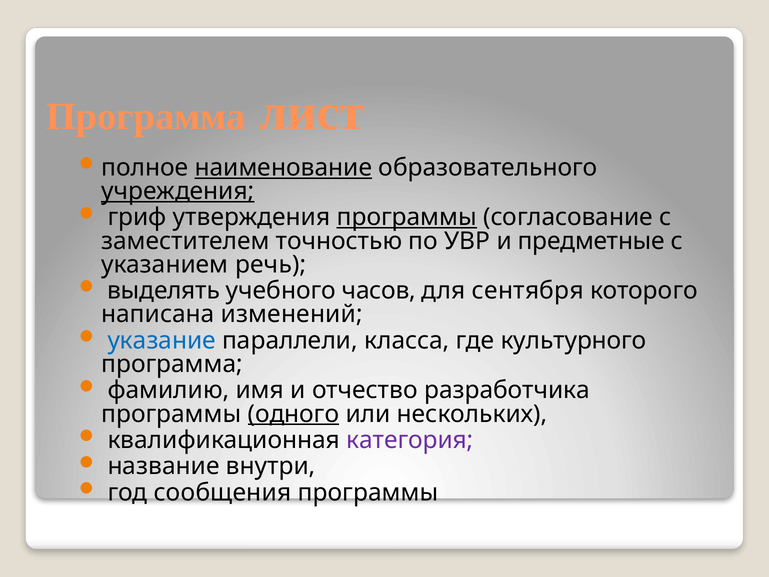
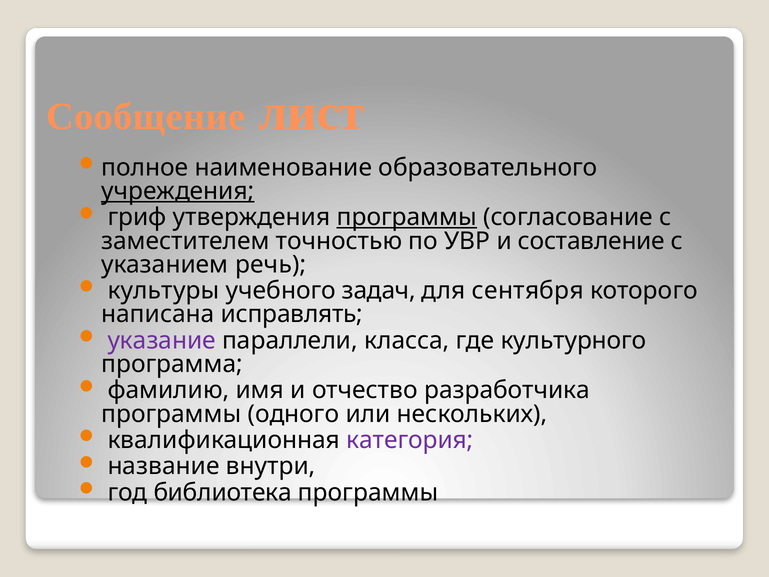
Программа at (146, 116): Программа -> Сообщение
наименование underline: present -> none
предметные: предметные -> составление
выделять: выделять -> культуры
часов: часов -> задач
изменений: изменений -> исправлять
указание colour: blue -> purple
одного underline: present -> none
сообщения: сообщения -> библиотека
